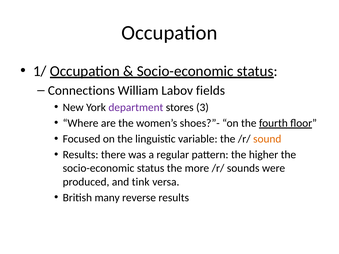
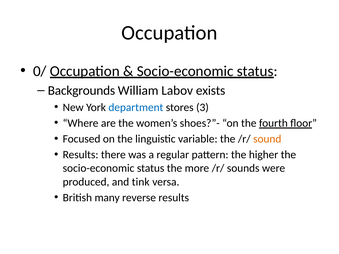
1/: 1/ -> 0/
Connections: Connections -> Backgrounds
fields: fields -> exists
department colour: purple -> blue
